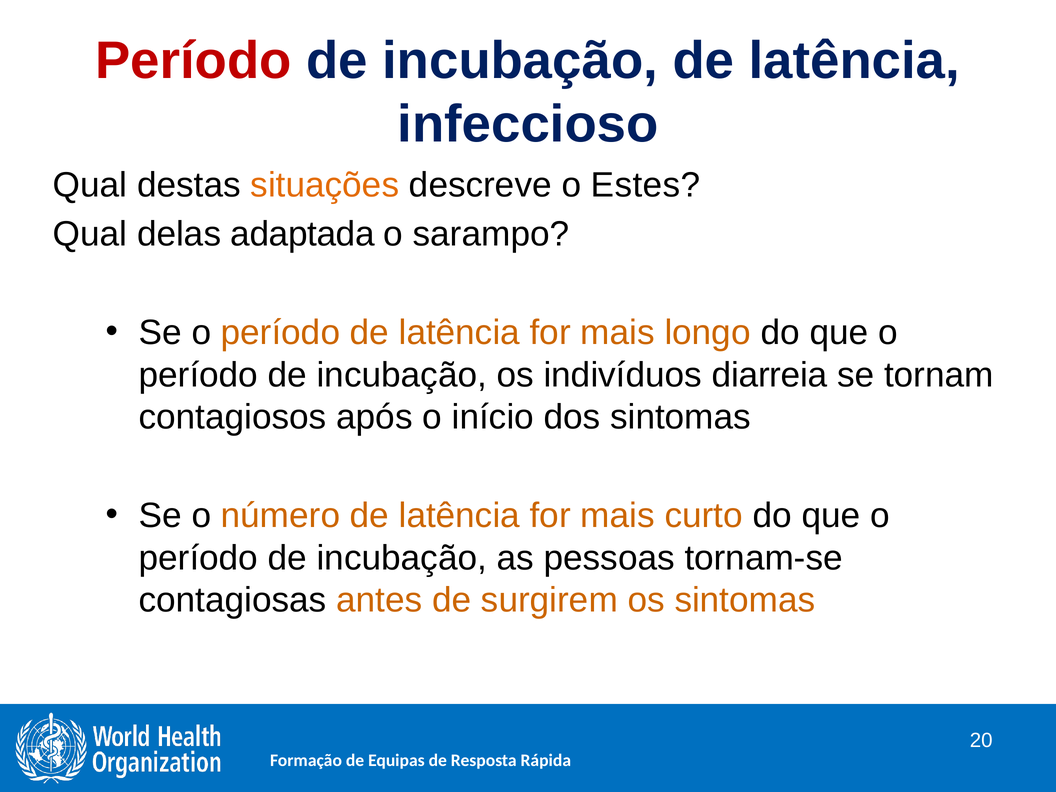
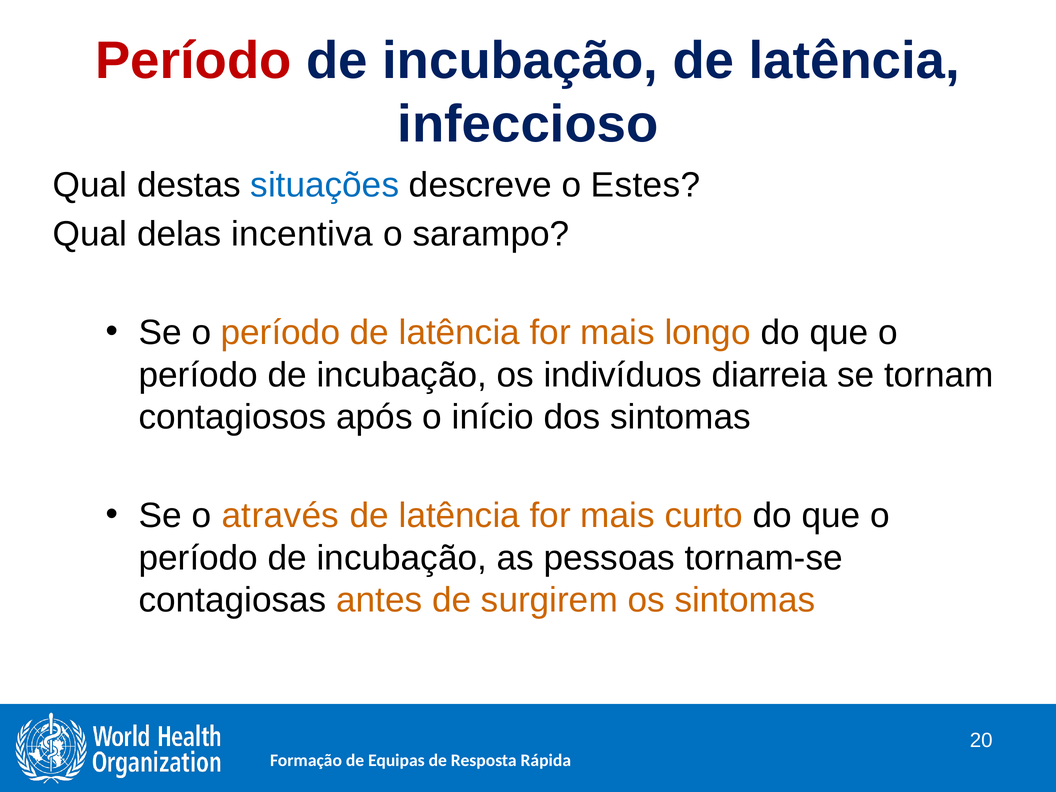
situações colour: orange -> blue
adaptada: adaptada -> incentiva
número: número -> através
